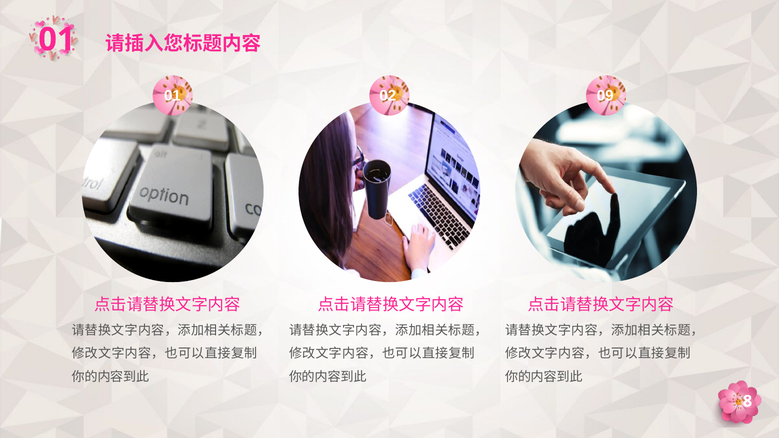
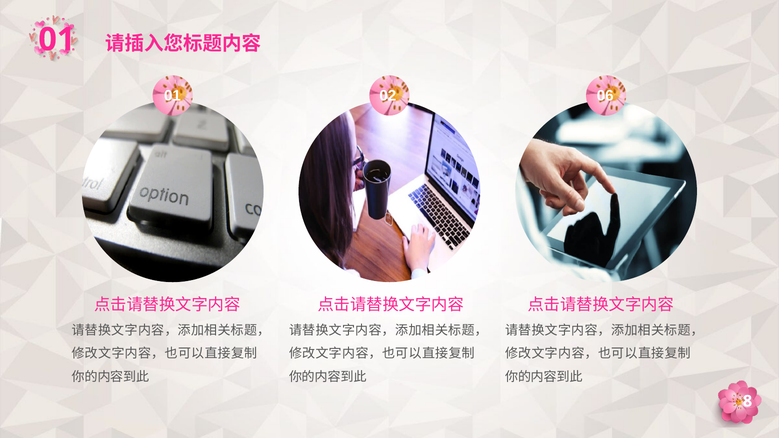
09: 09 -> 06
